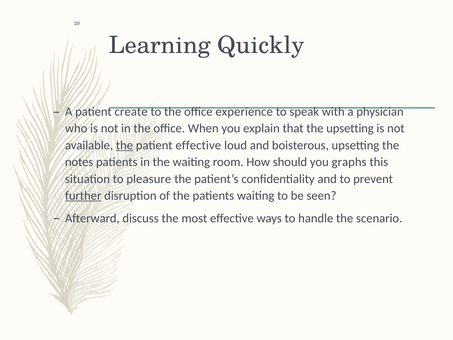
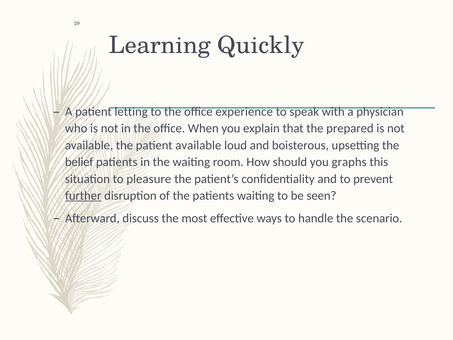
create: create -> letting
the upsetting: upsetting -> prepared
the at (125, 145) underline: present -> none
patient effective: effective -> available
notes: notes -> belief
